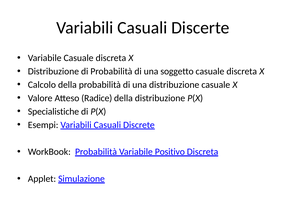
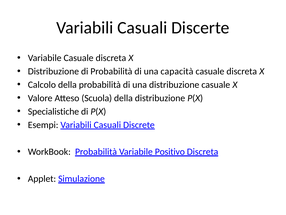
soggetto: soggetto -> capacità
Radice: Radice -> Scuola
